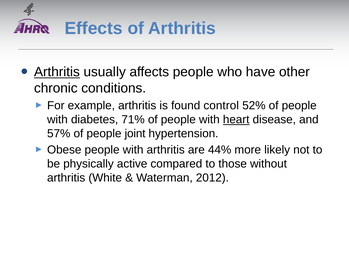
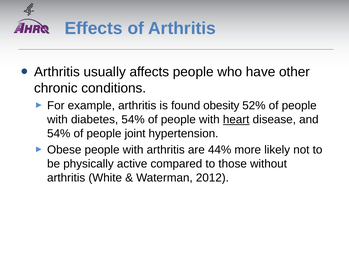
Arthritis at (57, 72) underline: present -> none
control: control -> obesity
diabetes 71%: 71% -> 54%
57% at (59, 133): 57% -> 54%
